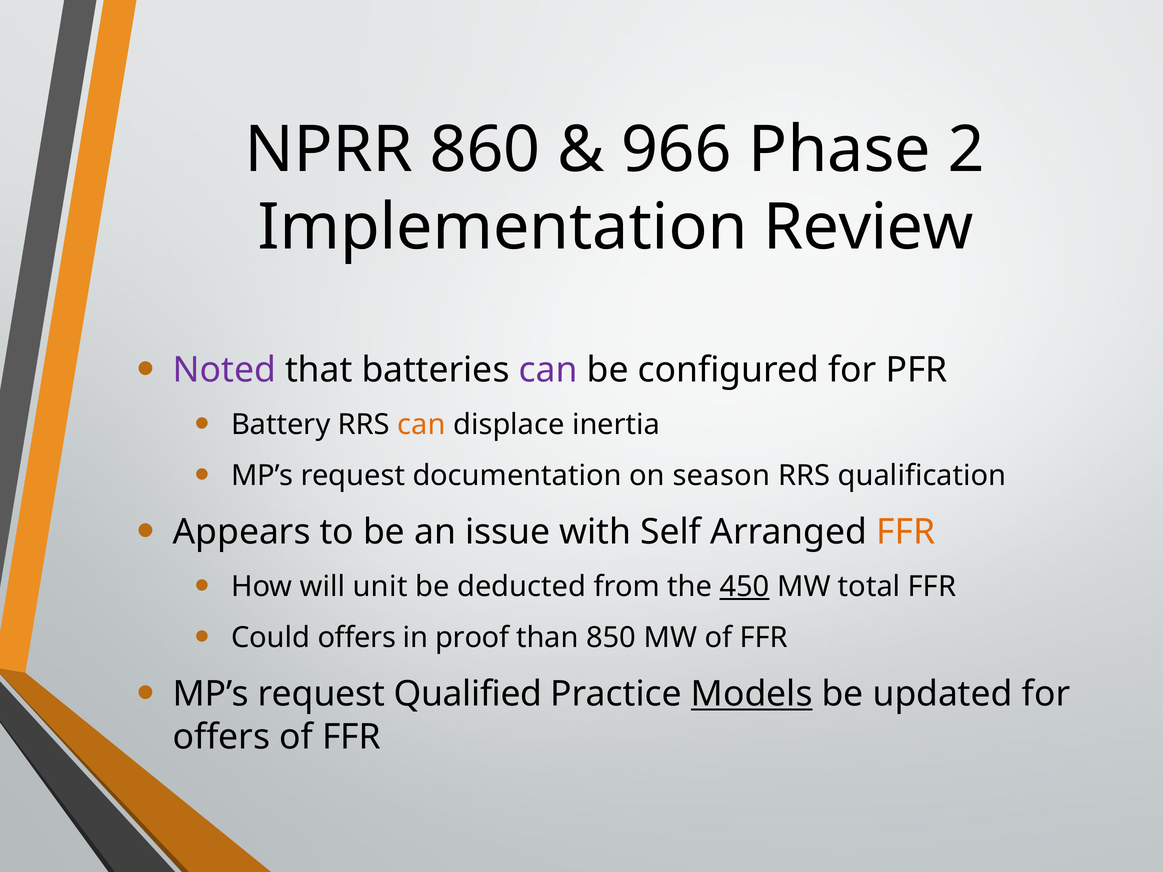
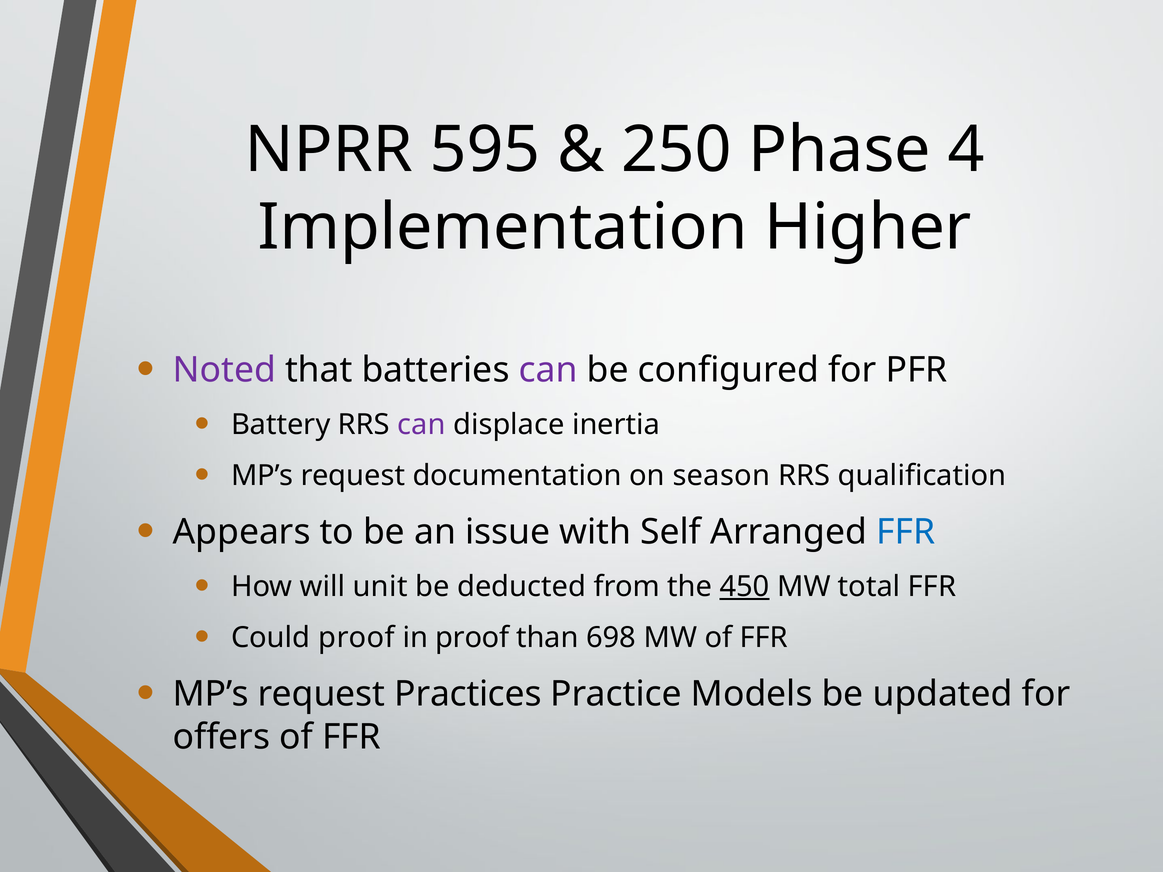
860: 860 -> 595
966: 966 -> 250
2: 2 -> 4
Review: Review -> Higher
can at (422, 425) colour: orange -> purple
FFR at (906, 532) colour: orange -> blue
Could offers: offers -> proof
850: 850 -> 698
Qualified: Qualified -> Practices
Models underline: present -> none
